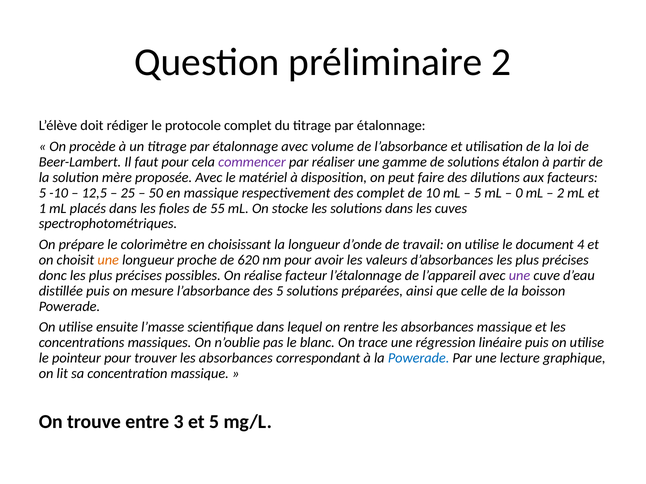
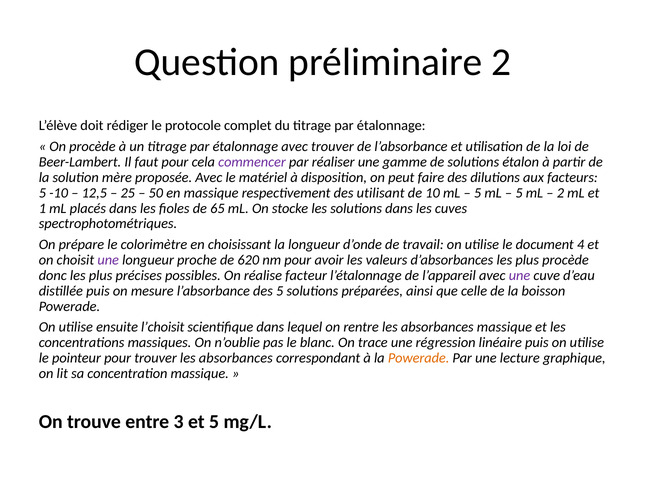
avec volume: volume -> trouver
des complet: complet -> utilisant
0 at (519, 193): 0 -> 5
55: 55 -> 65
une at (108, 260) colour: orange -> purple
d’absorbances les plus précises: précises -> procède
l’masse: l’masse -> l’choisit
Powerade at (419, 358) colour: blue -> orange
